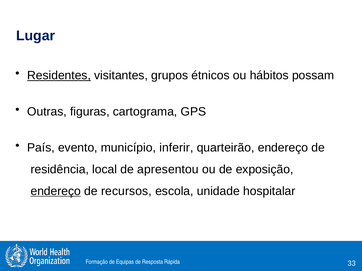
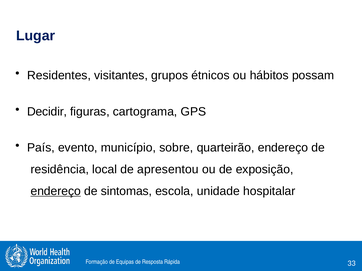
Residentes underline: present -> none
Outras: Outras -> Decidir
inferir: inferir -> sobre
recursos: recursos -> sintomas
